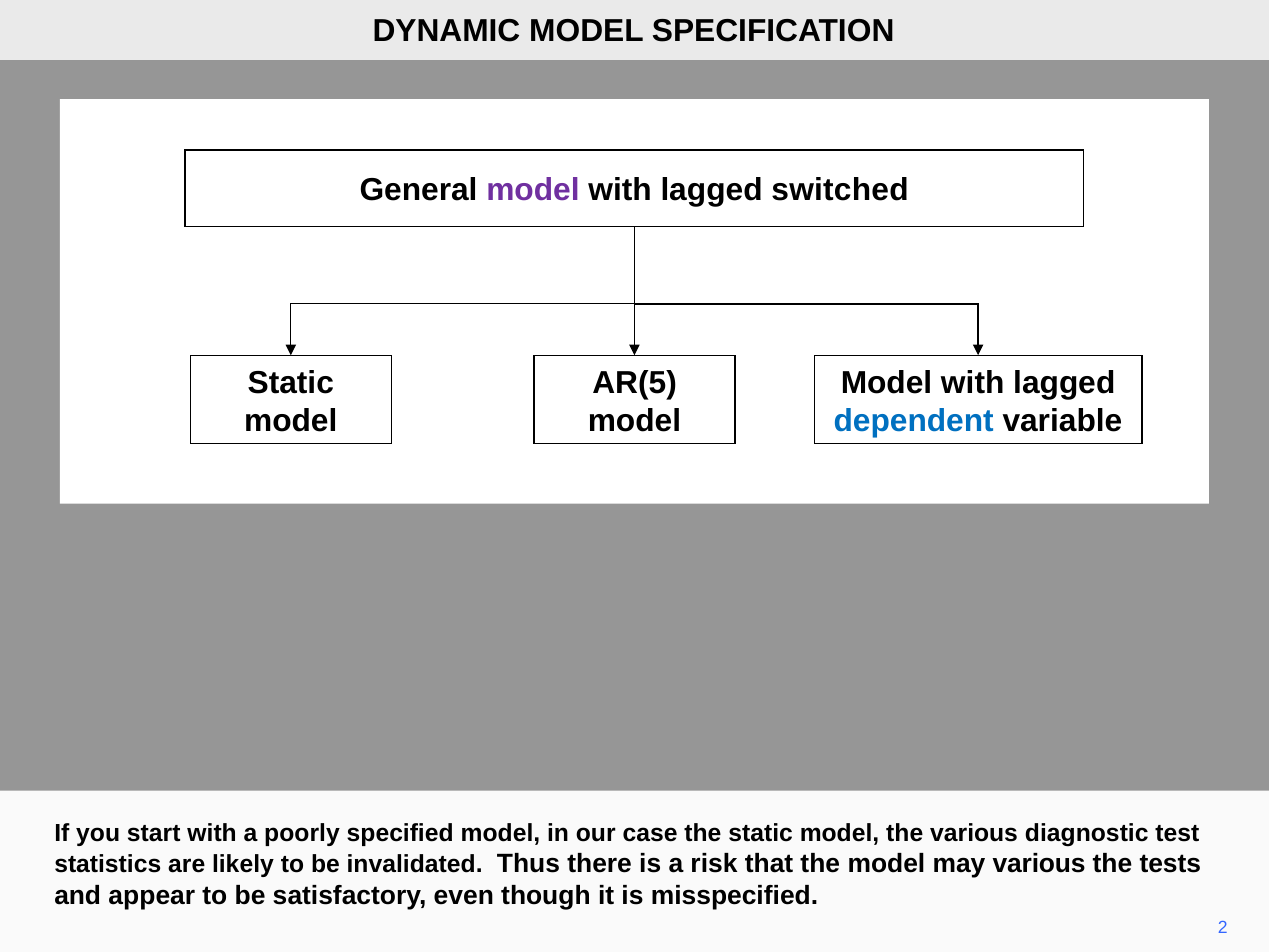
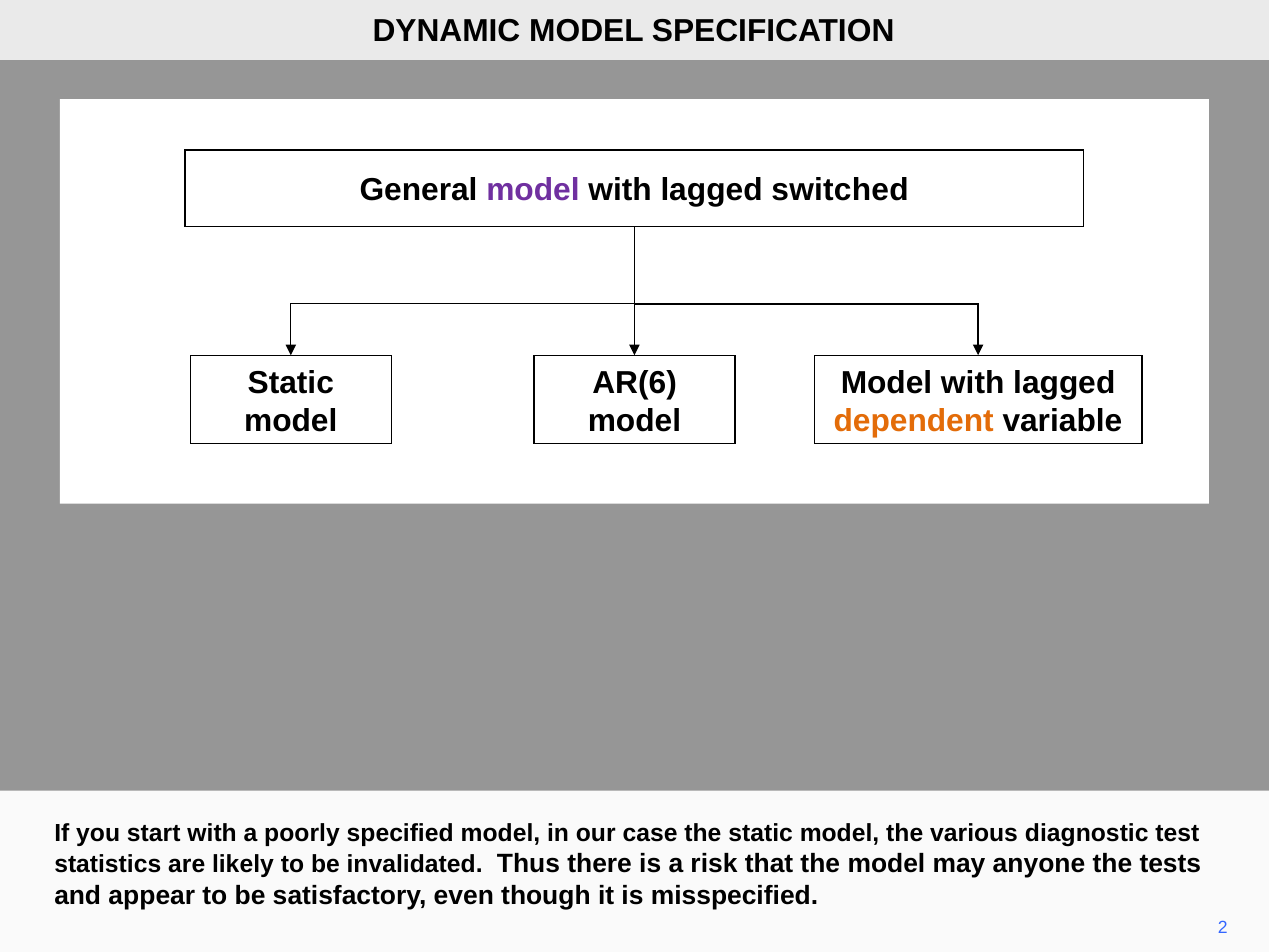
AR(5: AR(5 -> AR(6
dependent colour: blue -> orange
may various: various -> anyone
